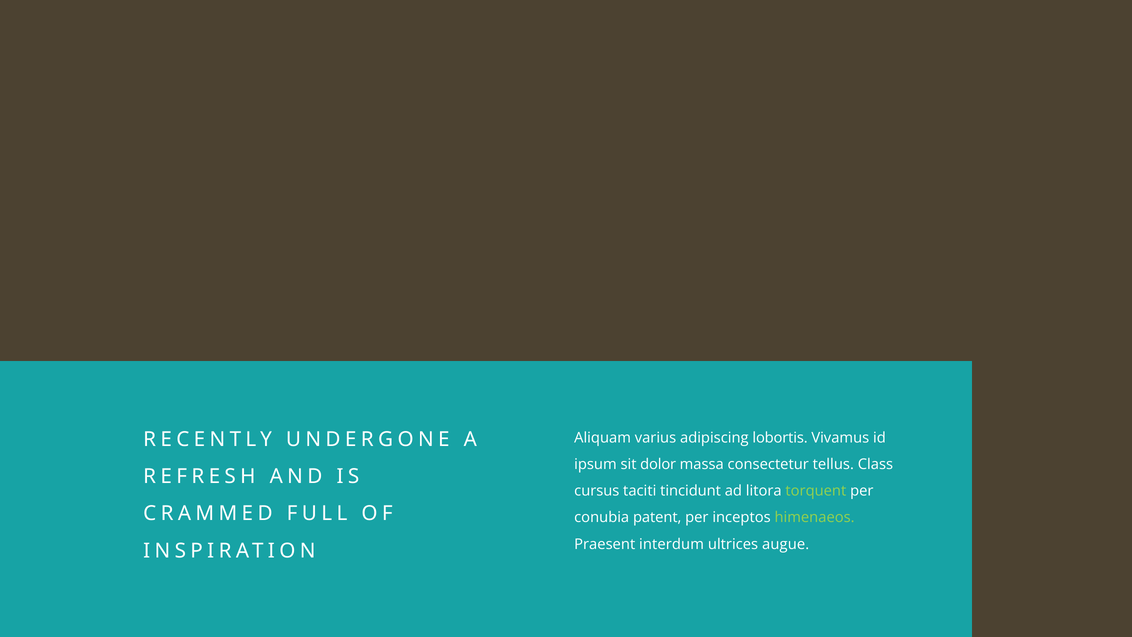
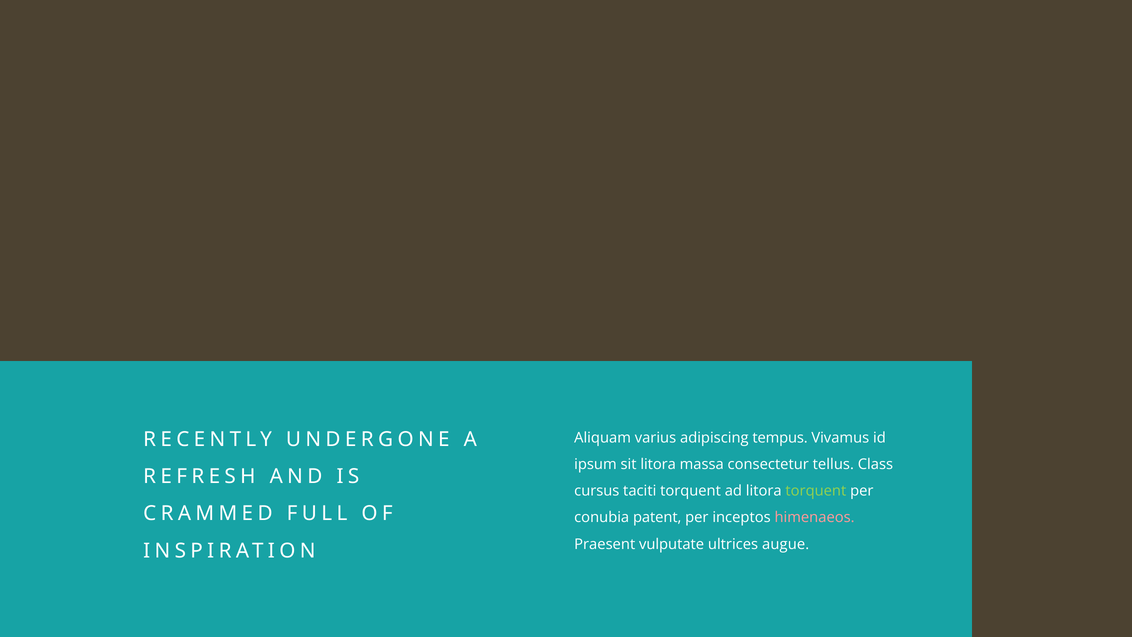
lobortis: lobortis -> tempus
sit dolor: dolor -> litora
taciti tincidunt: tincidunt -> torquent
himenaeos colour: light green -> pink
interdum: interdum -> vulputate
